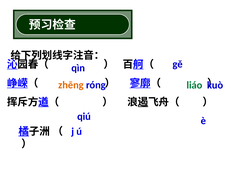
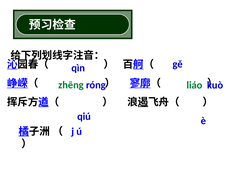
zhēng colour: orange -> green
